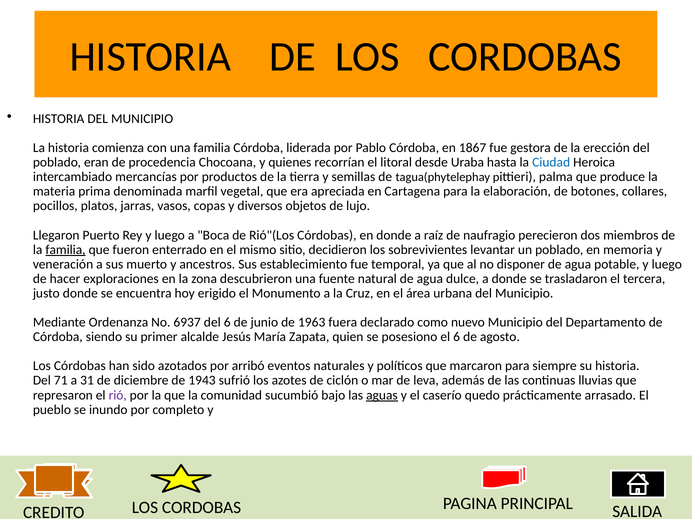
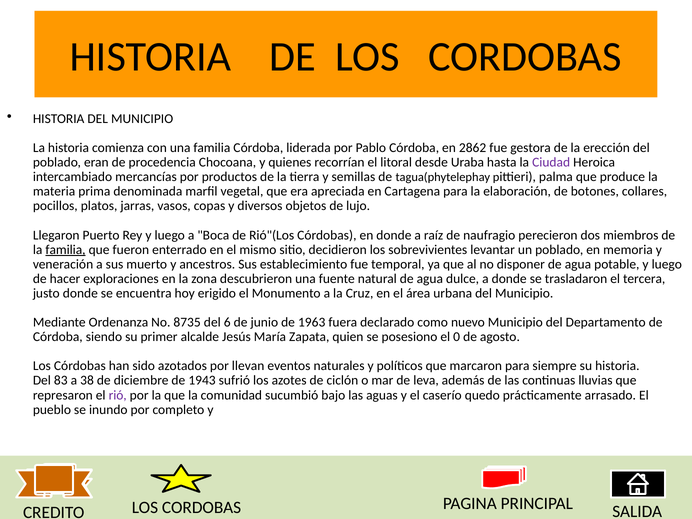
1867: 1867 -> 2862
Ciudad colour: blue -> purple
6937: 6937 -> 8735
el 6: 6 -> 0
arribó: arribó -> llevan
71: 71 -> 83
31: 31 -> 38
aguas underline: present -> none
